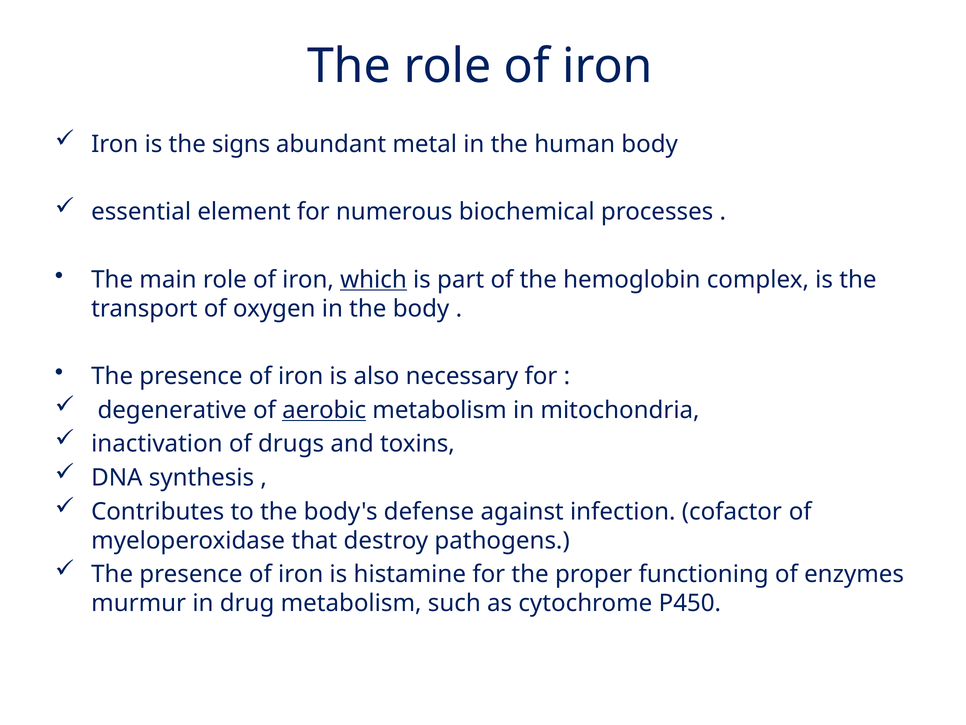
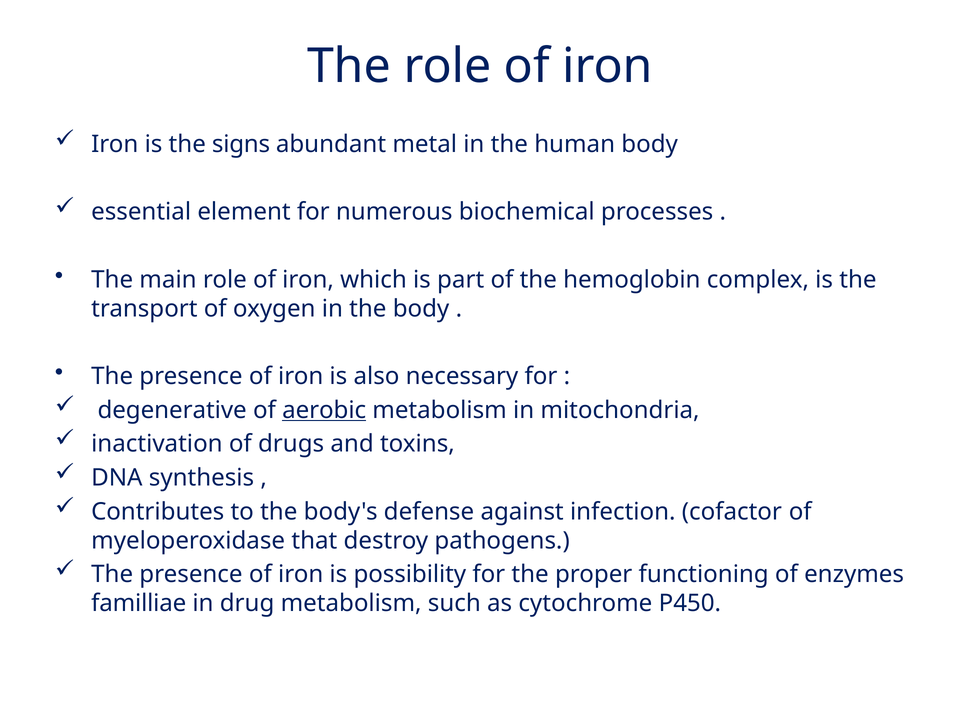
which underline: present -> none
histamine: histamine -> possibility
murmur: murmur -> familliae
